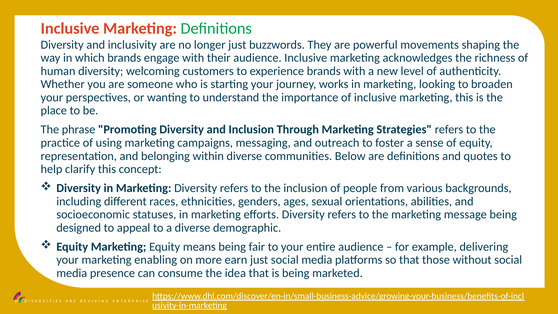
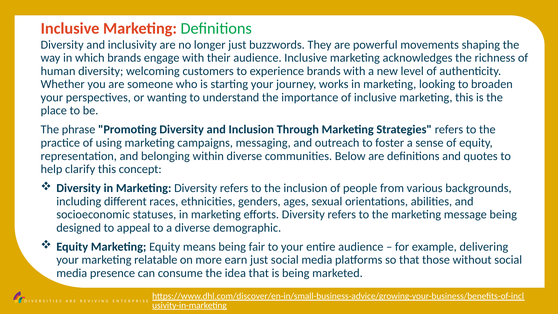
enabling: enabling -> relatable
